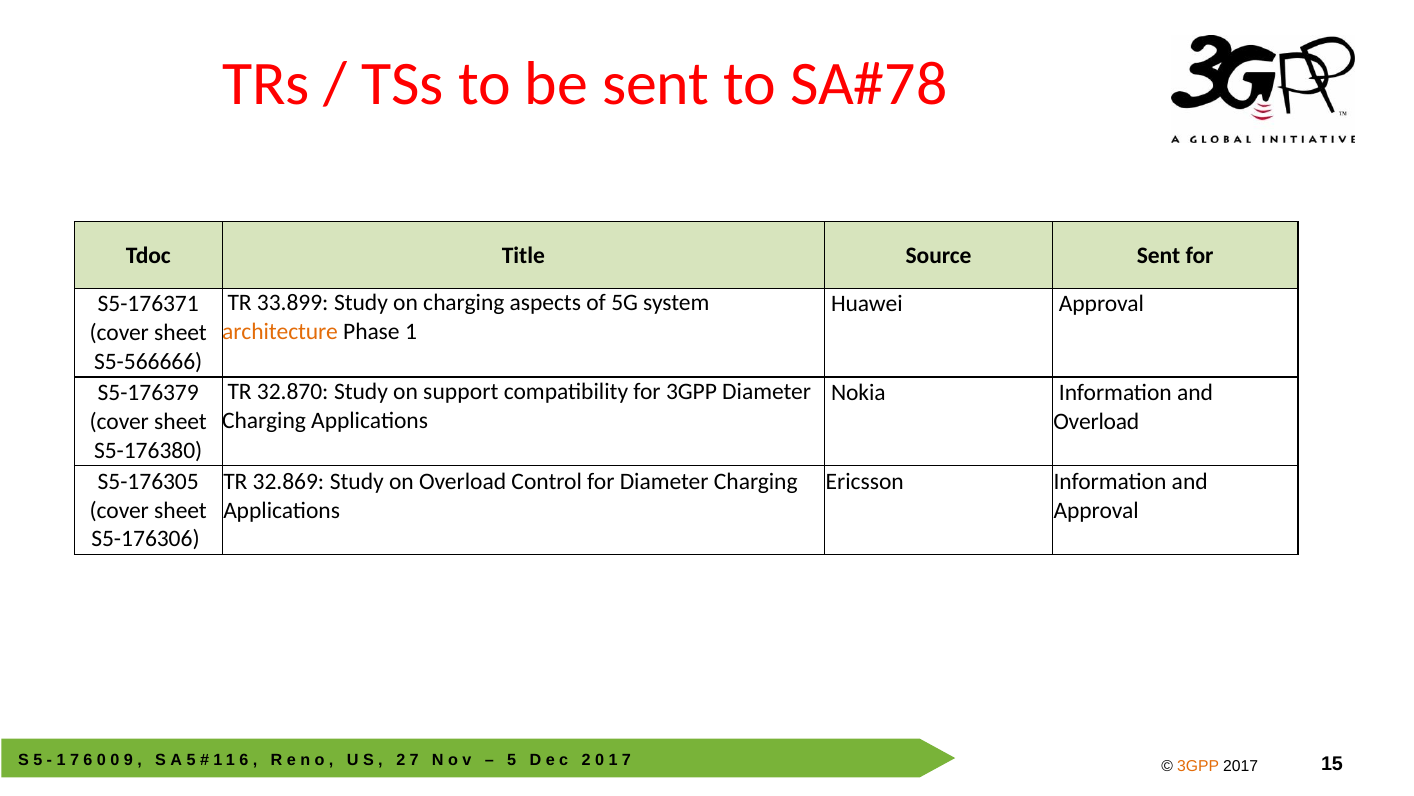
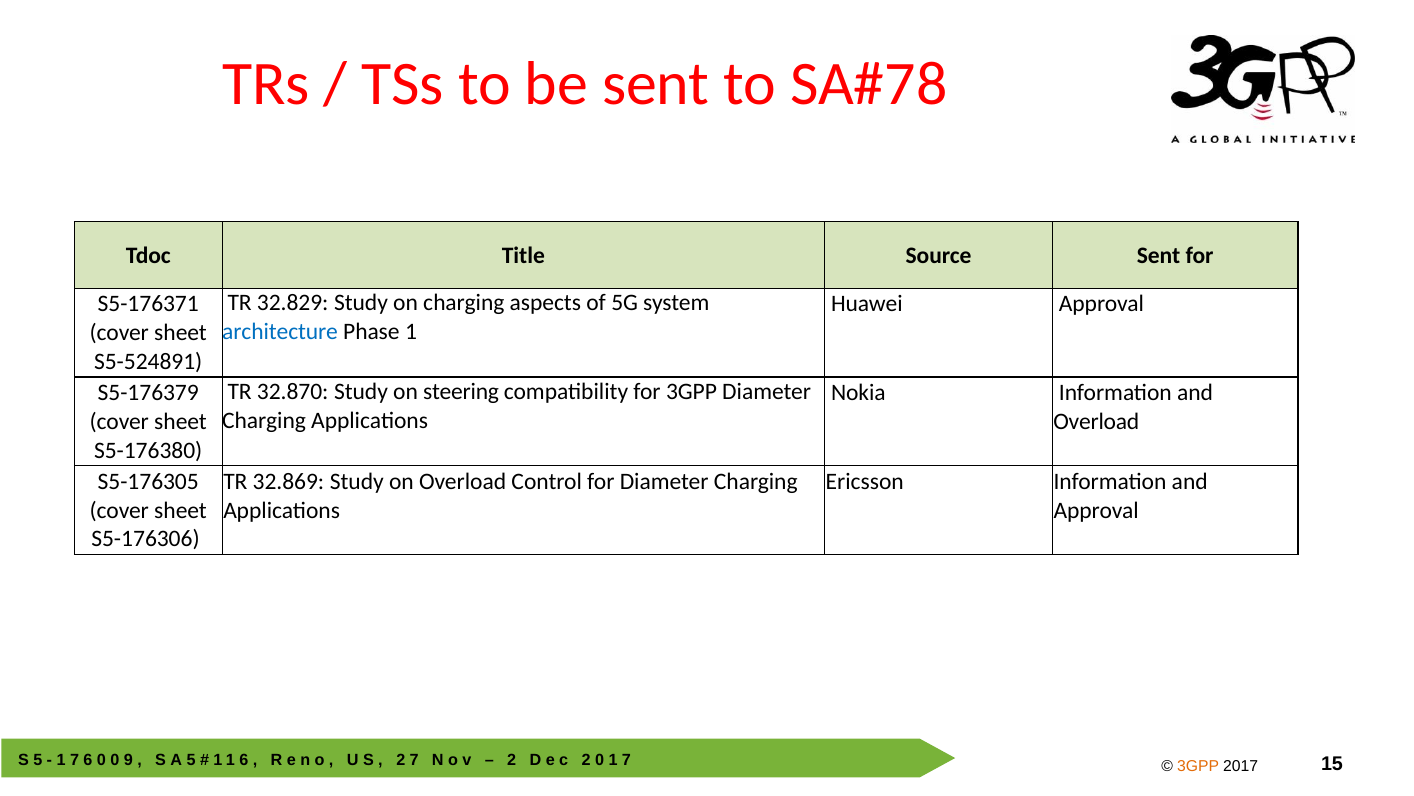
33.899: 33.899 -> 32.829
architecture colour: orange -> blue
S5-566666: S5-566666 -> S5-524891
support: support -> steering
5 at (512, 759): 5 -> 2
